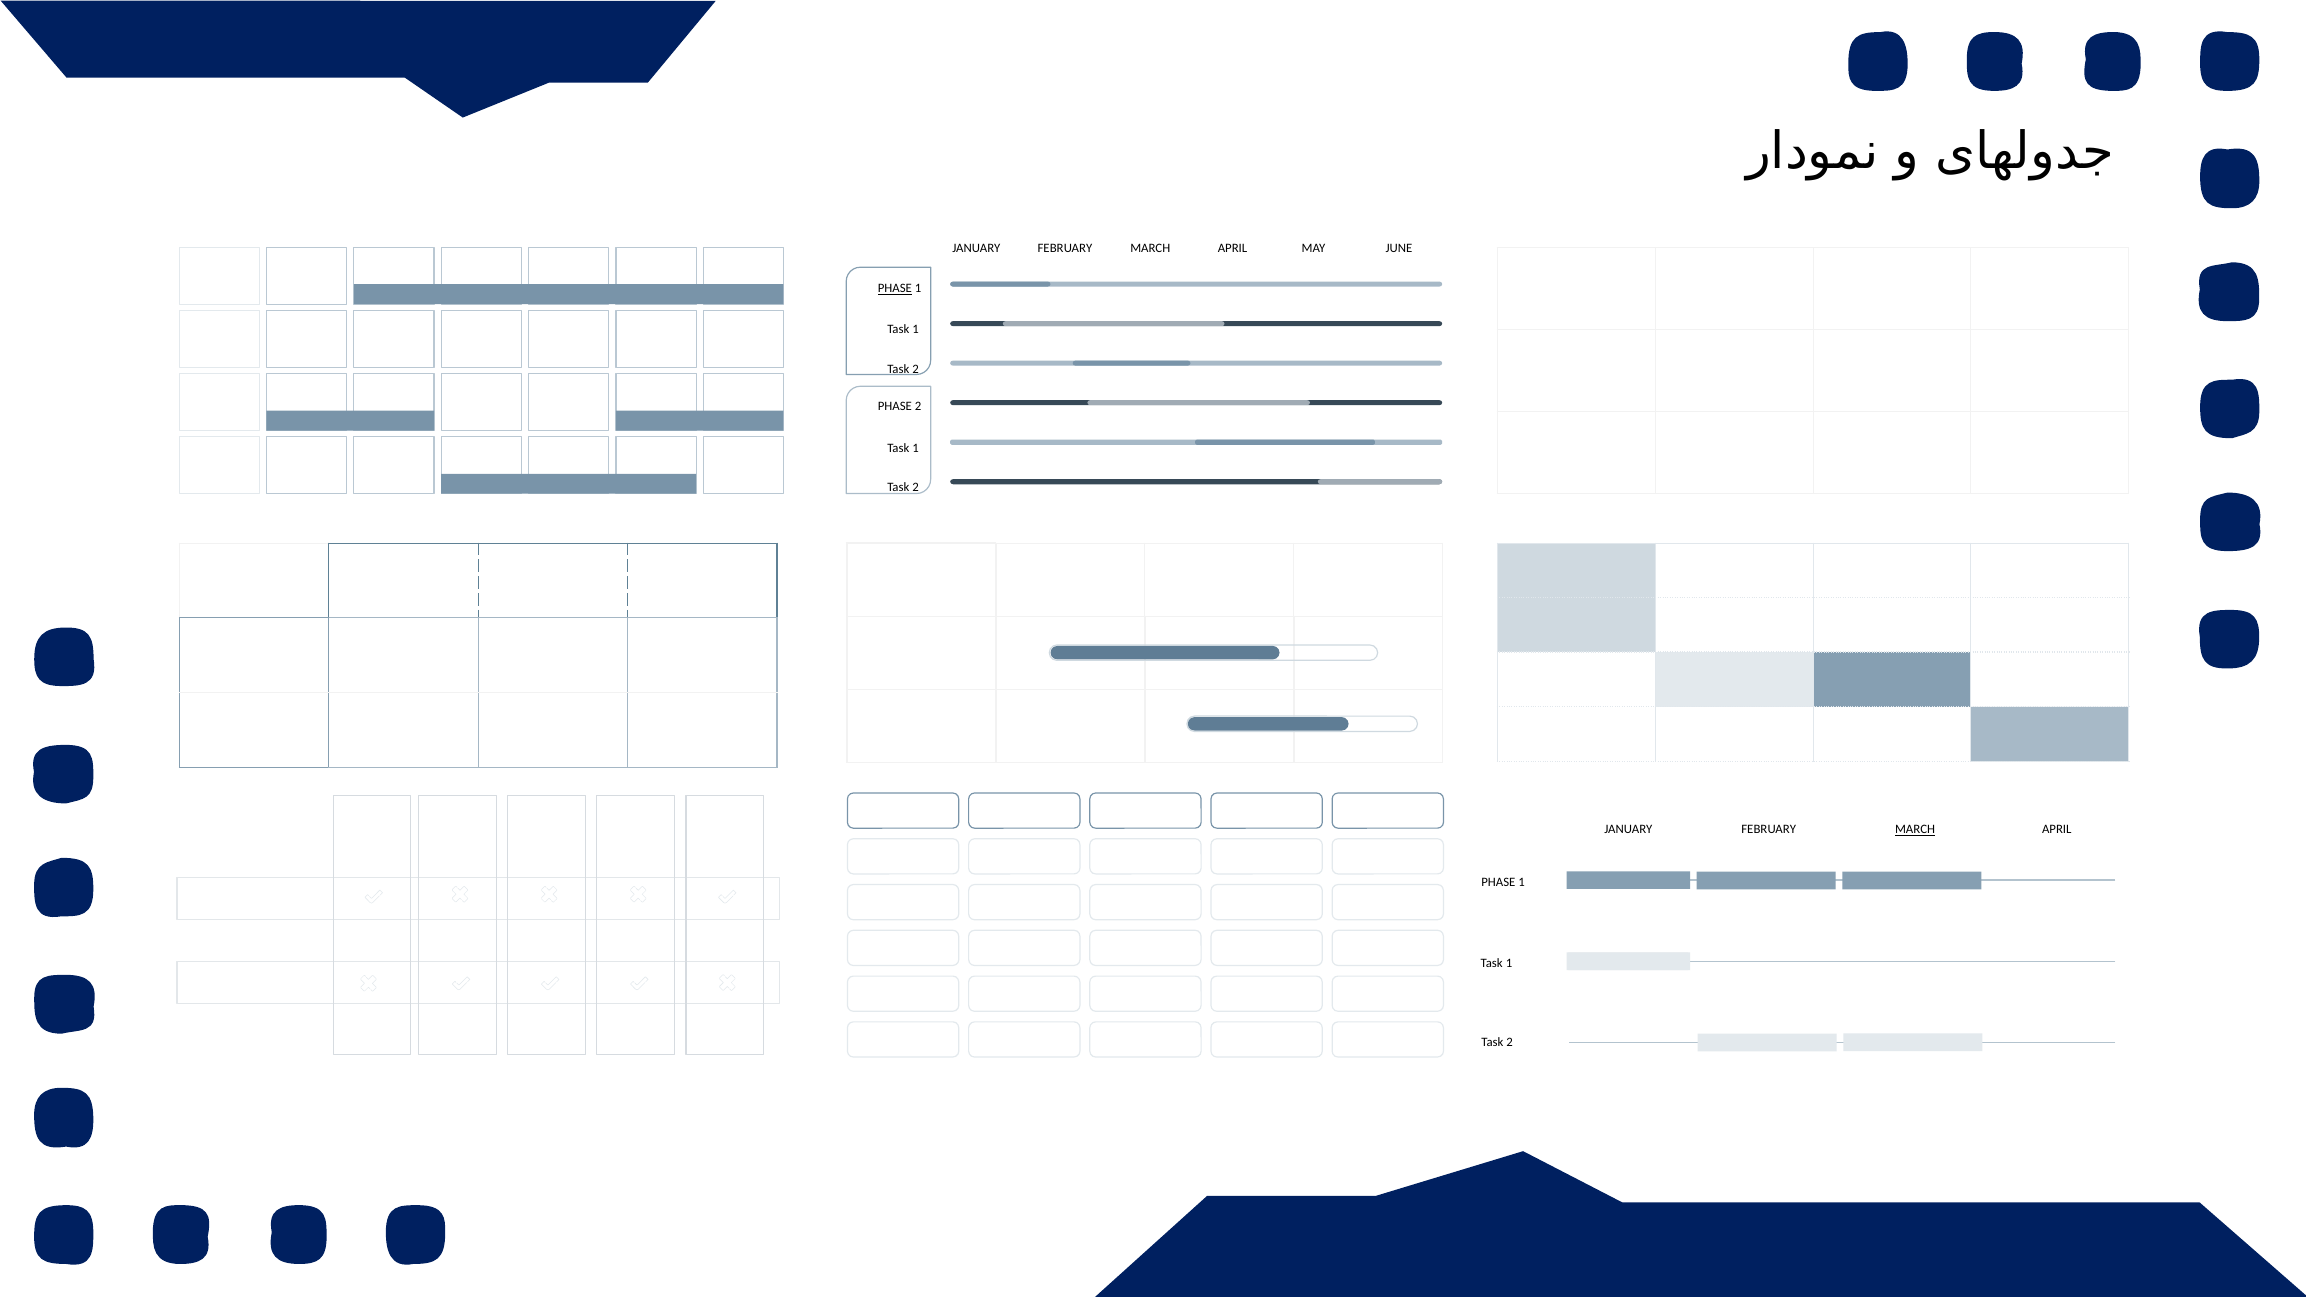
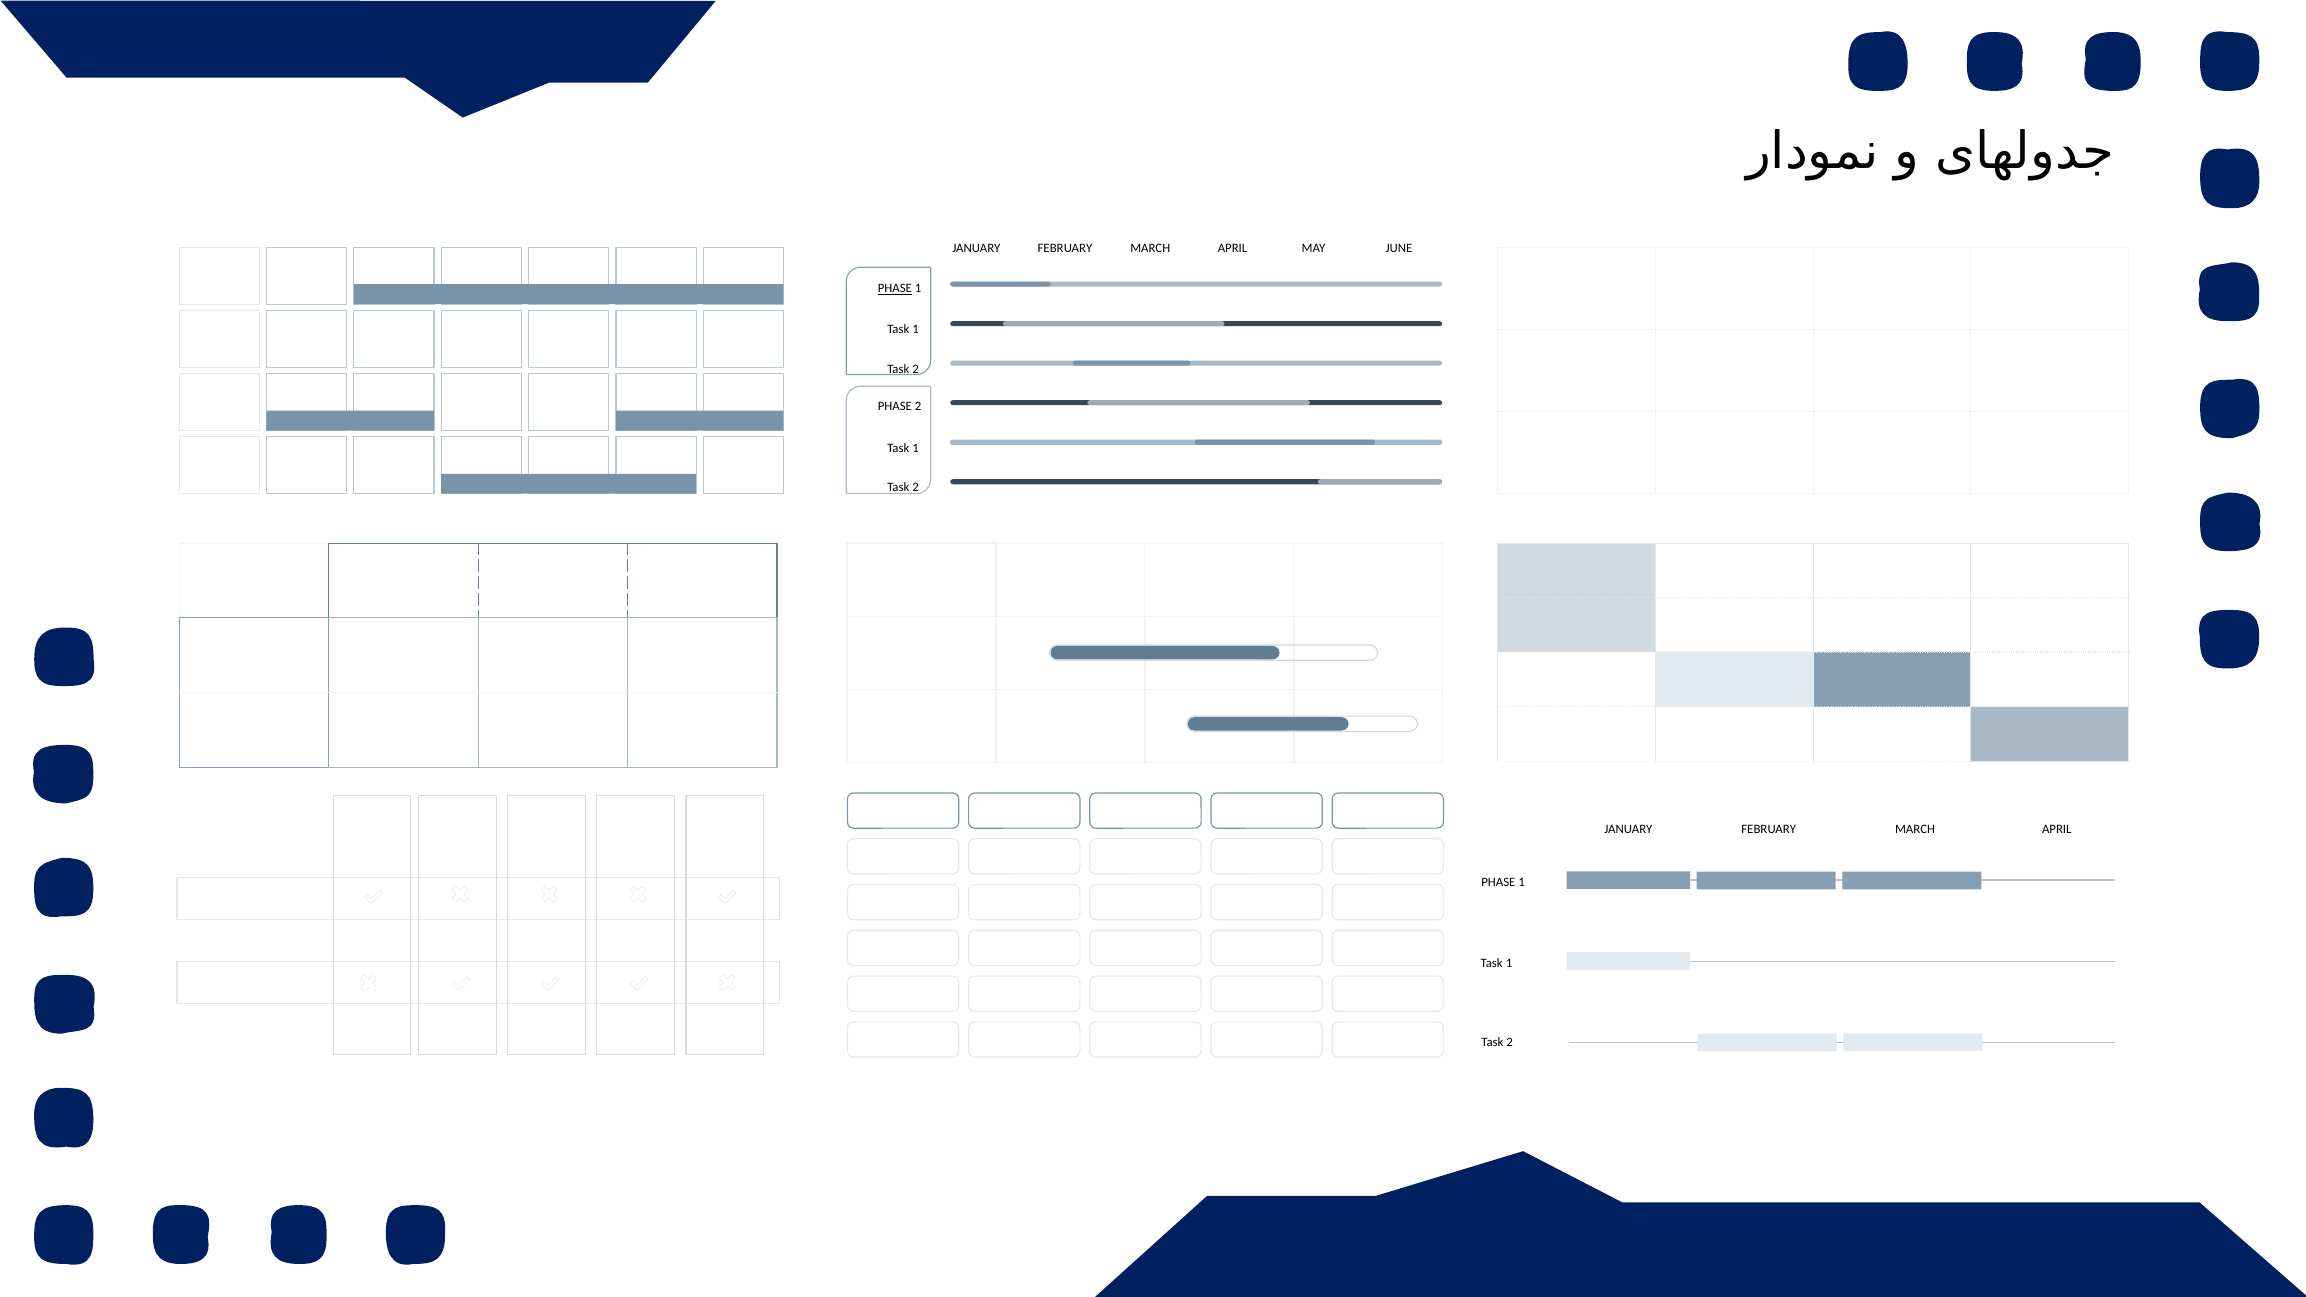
MARCH at (1915, 830) underline: present -> none
